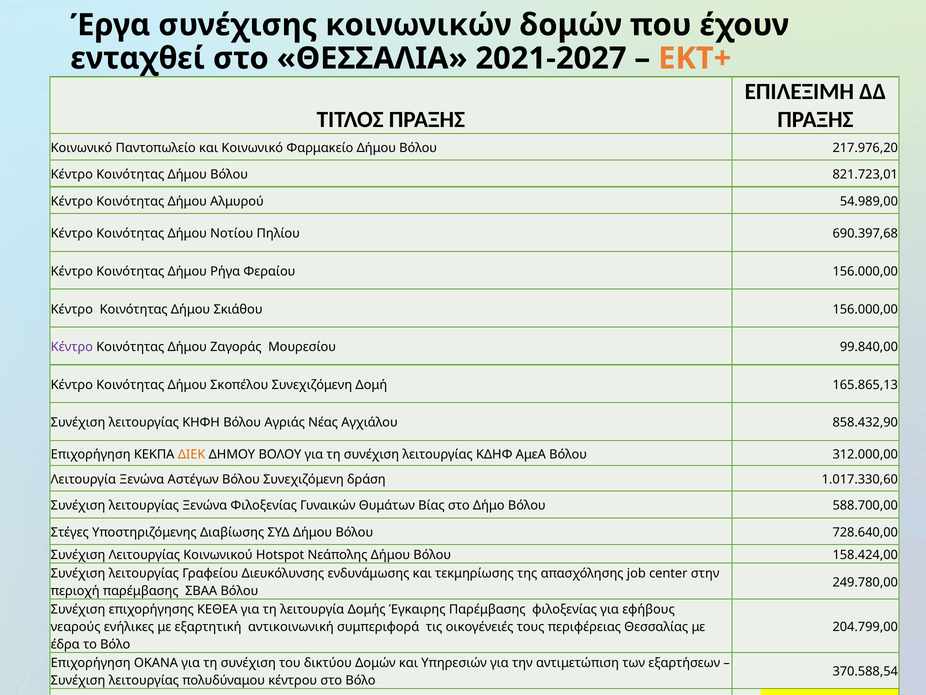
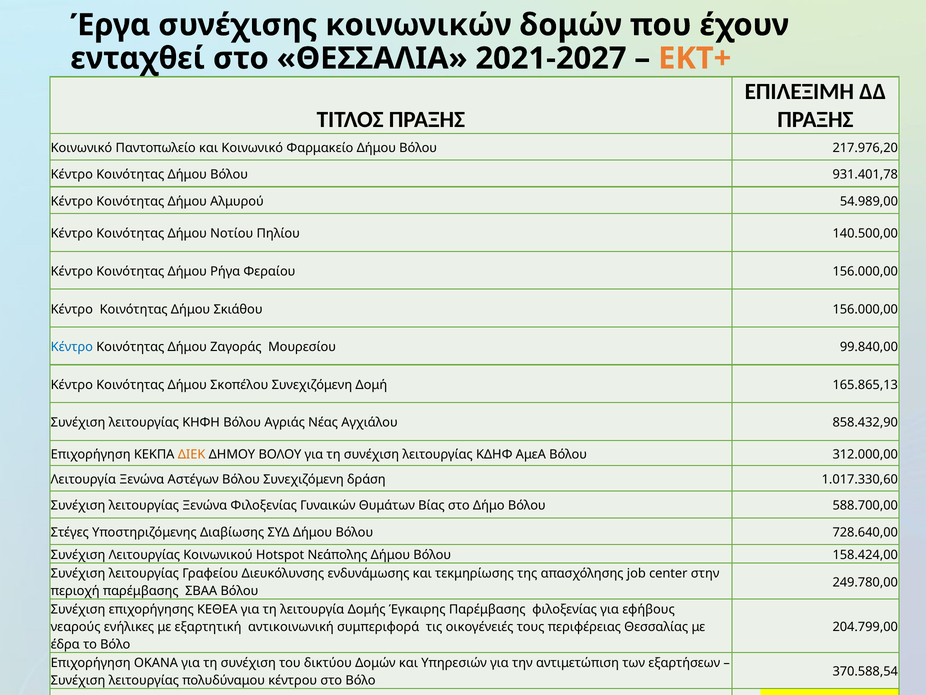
821.723,01: 821.723,01 -> 931.401,78
690.397,68: 690.397,68 -> 140.500,00
Κέντρο at (72, 347) colour: purple -> blue
